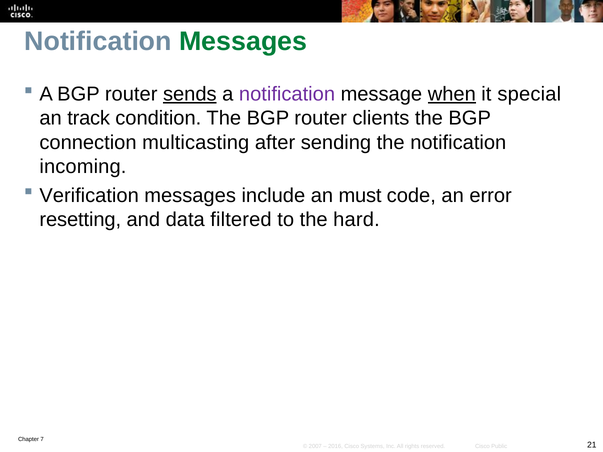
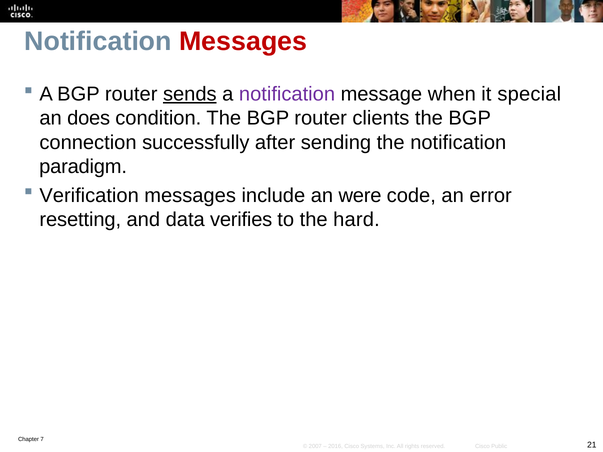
Messages at (243, 41) colour: green -> red
when underline: present -> none
track: track -> does
multicasting: multicasting -> successfully
incoming: incoming -> paradigm
must: must -> were
filtered: filtered -> verifies
